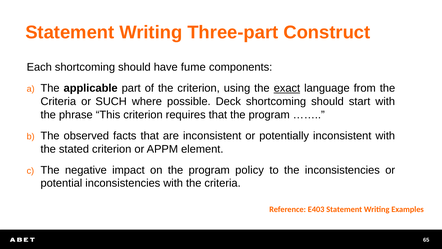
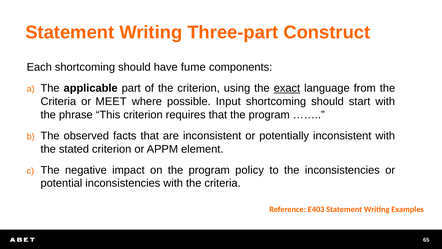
SUCH: SUCH -> MEET
Deck: Deck -> Input
